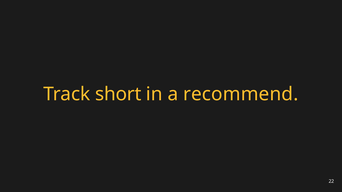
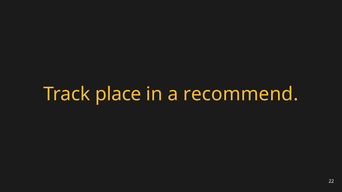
short: short -> place
